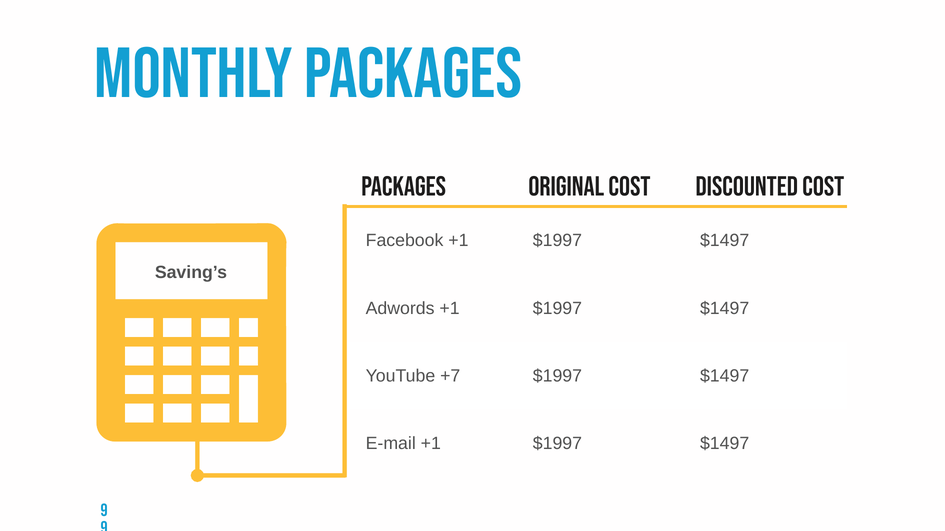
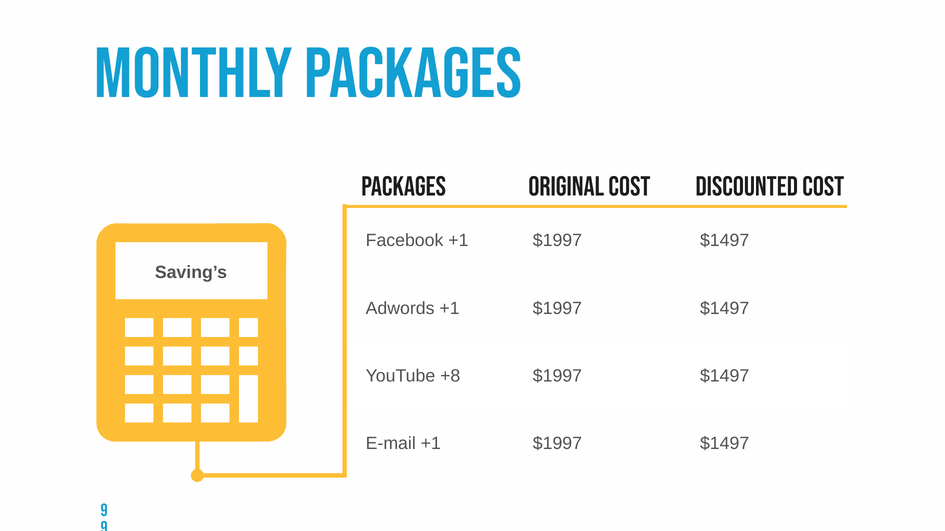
+7: +7 -> +8
